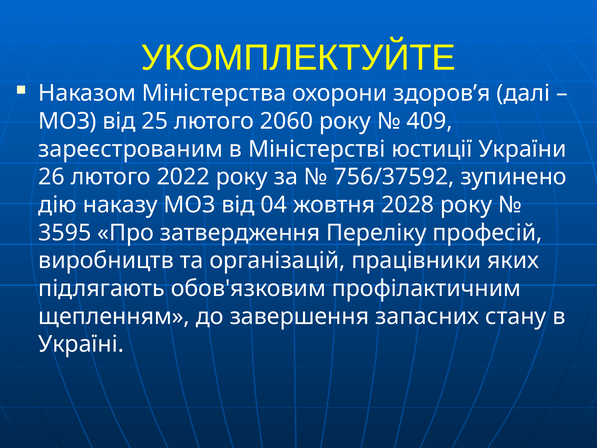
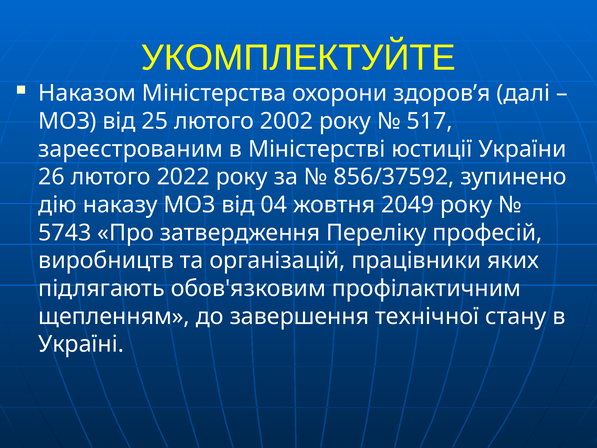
2060: 2060 -> 2002
409: 409 -> 517
756/37592: 756/37592 -> 856/37592
2028: 2028 -> 2049
3595: 3595 -> 5743
запасних: запасних -> технічної
